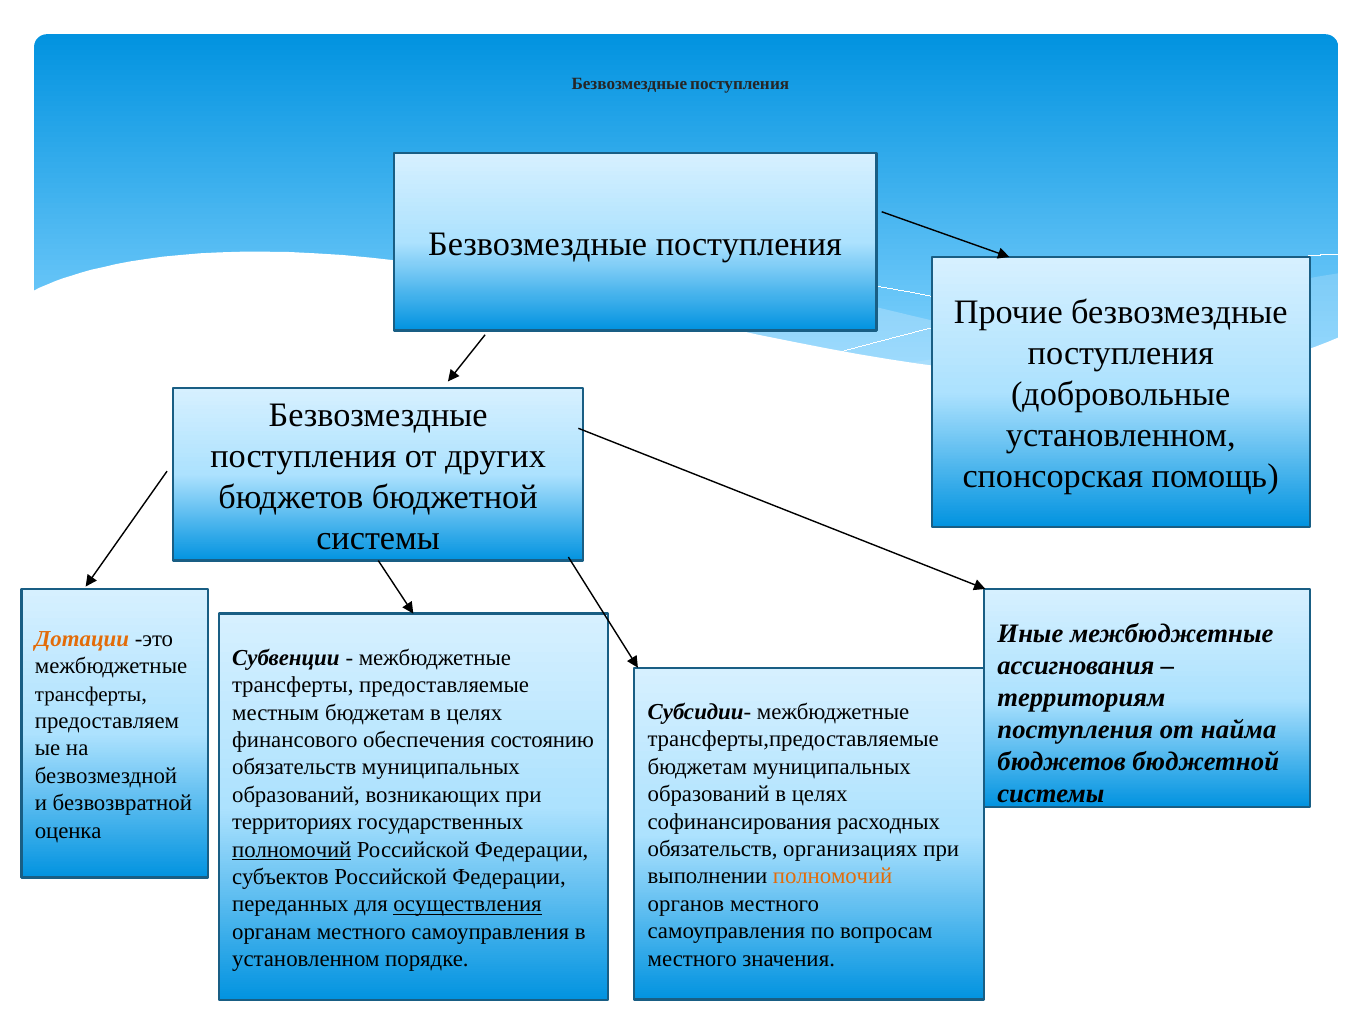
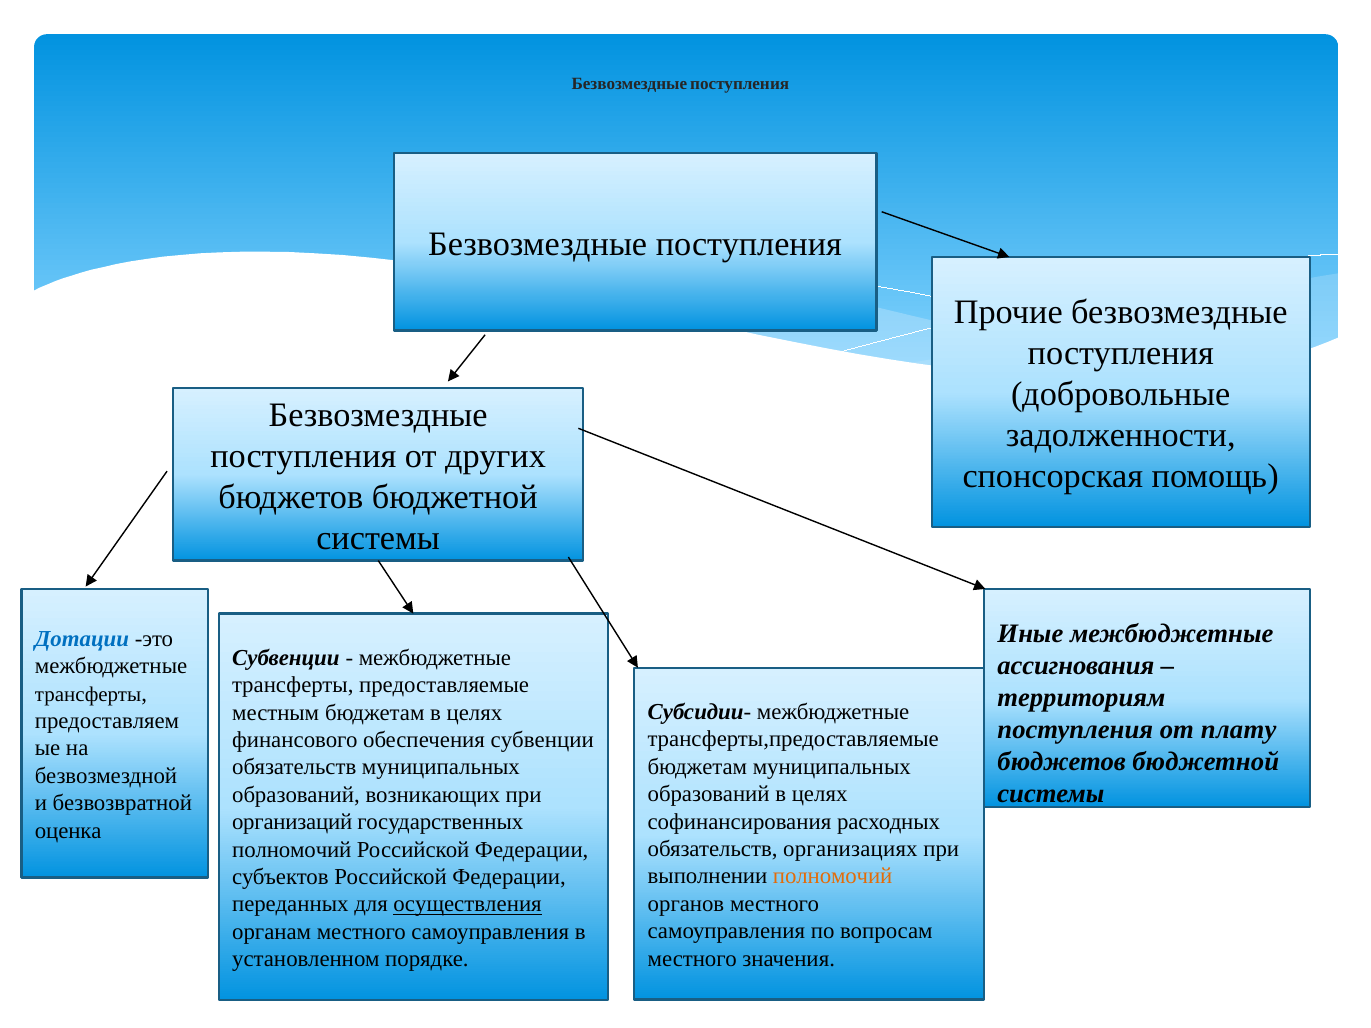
установленном at (1121, 436): установленном -> задолженности
Дотации colour: orange -> blue
найма: найма -> плату
обеспечения состоянию: состоянию -> субвенции
территориях: территориях -> организаций
полномочий at (292, 850) underline: present -> none
